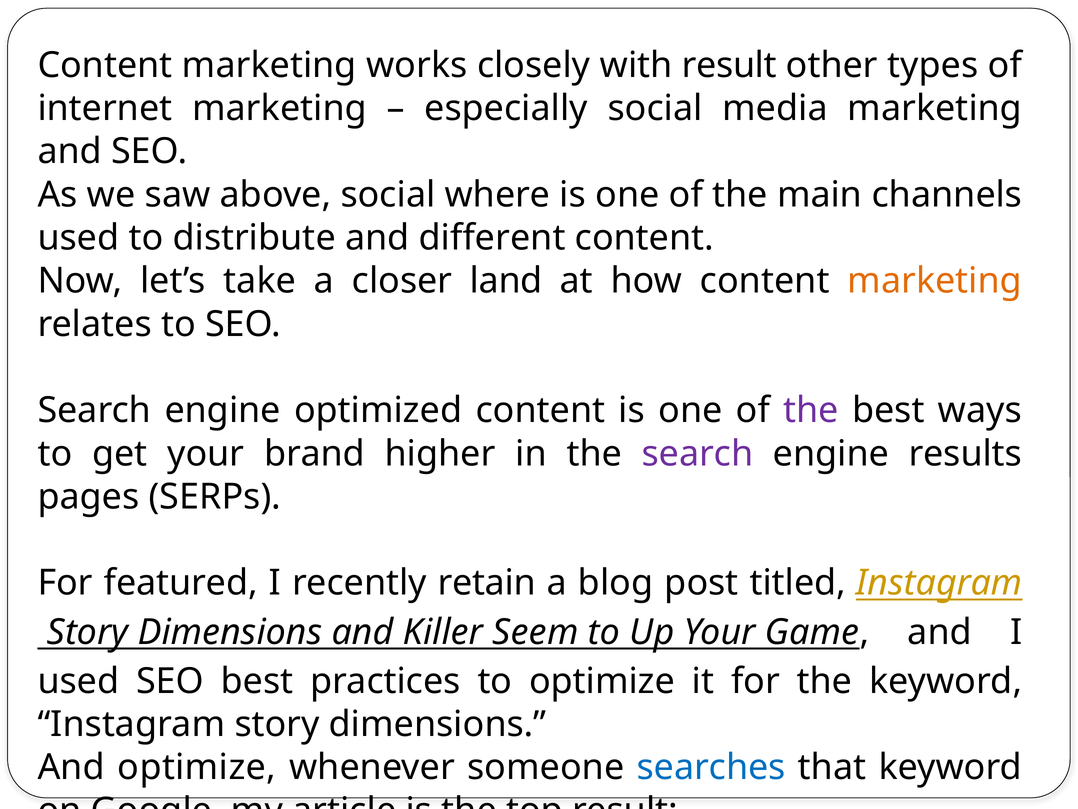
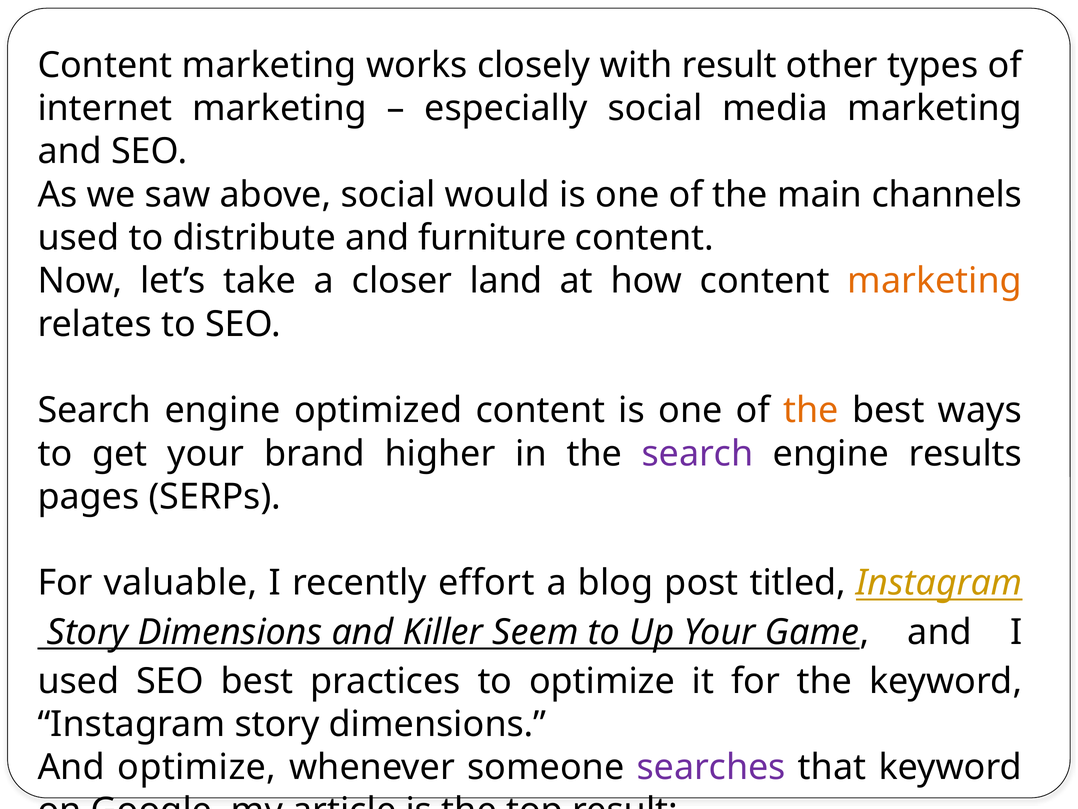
where: where -> would
different: different -> furniture
the at (811, 410) colour: purple -> orange
featured: featured -> valuable
retain: retain -> effort
searches colour: blue -> purple
